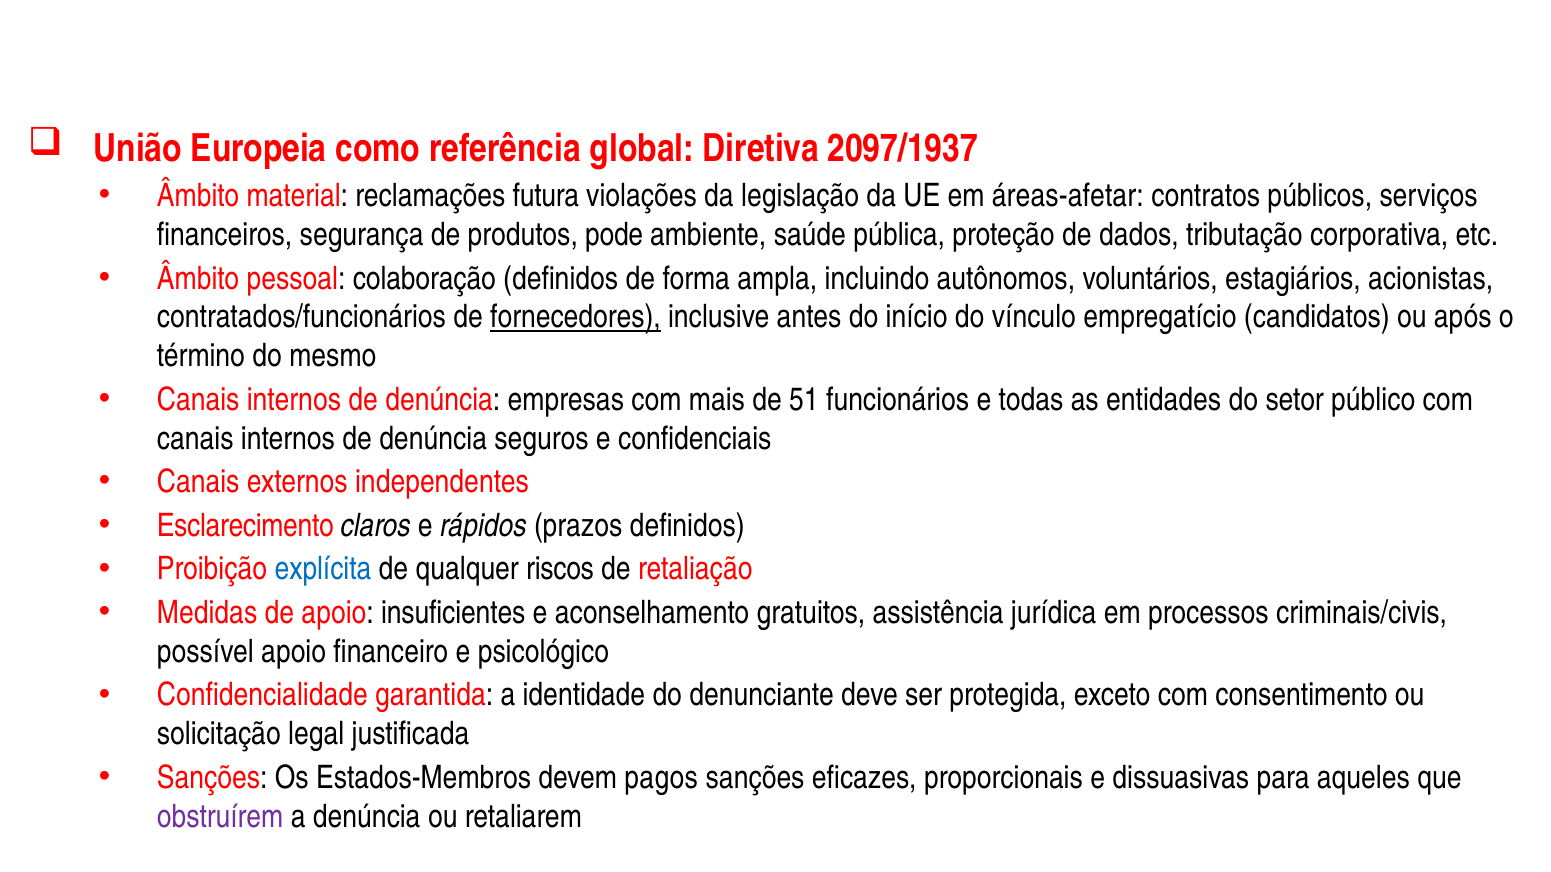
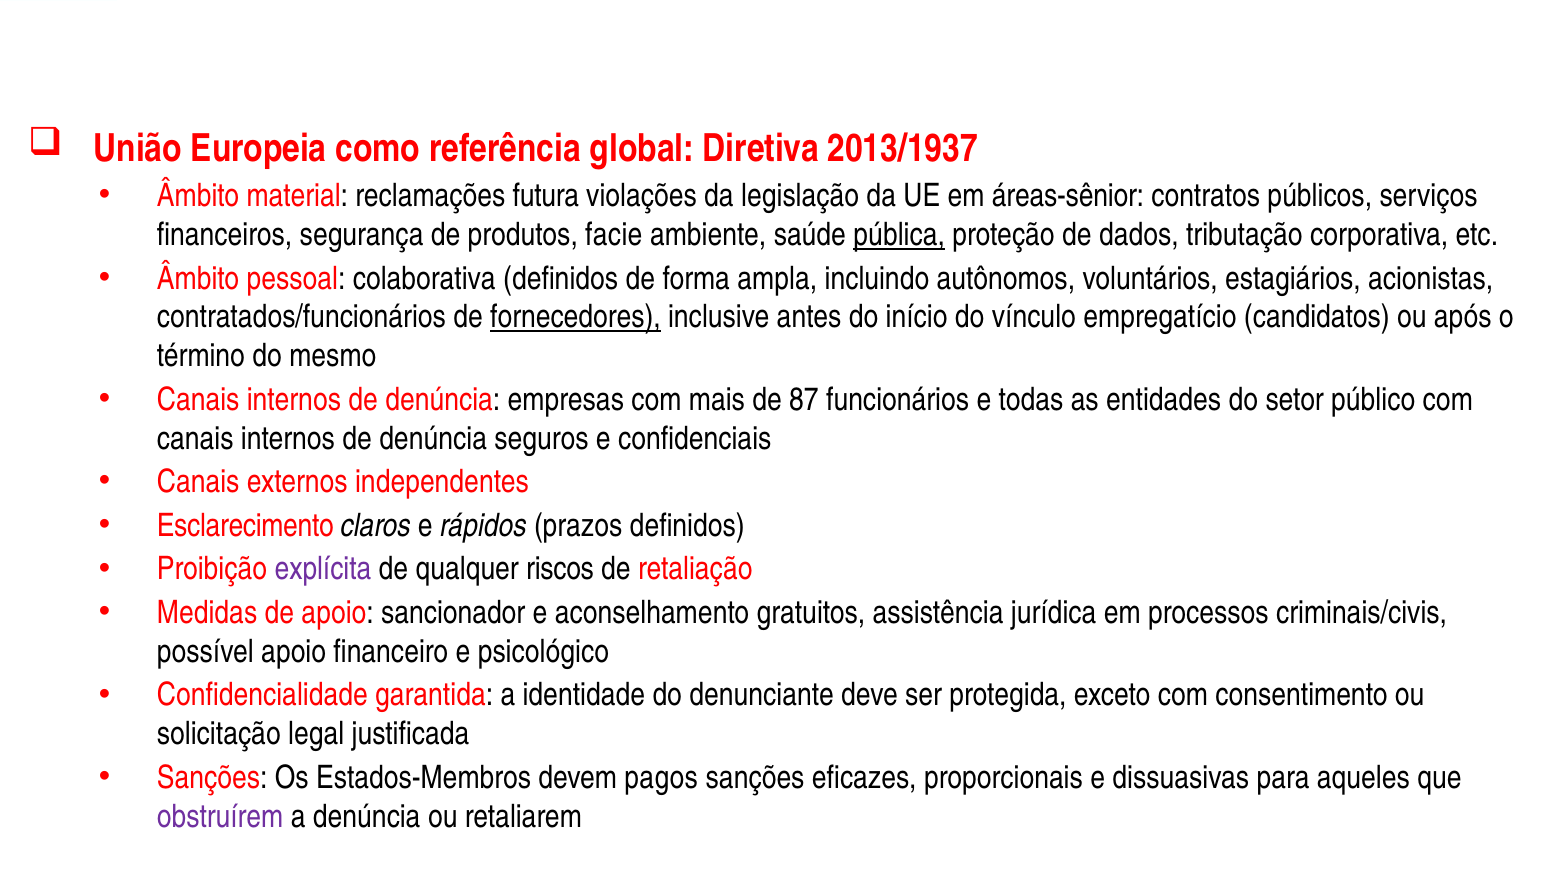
2097/1937: 2097/1937 -> 2013/1937
áreas-afetar: áreas-afetar -> áreas-sênior
pode: pode -> facie
pública underline: none -> present
colaboração: colaboração -> colaborativa
51: 51 -> 87
explícita colour: blue -> purple
insuficientes: insuficientes -> sancionador
